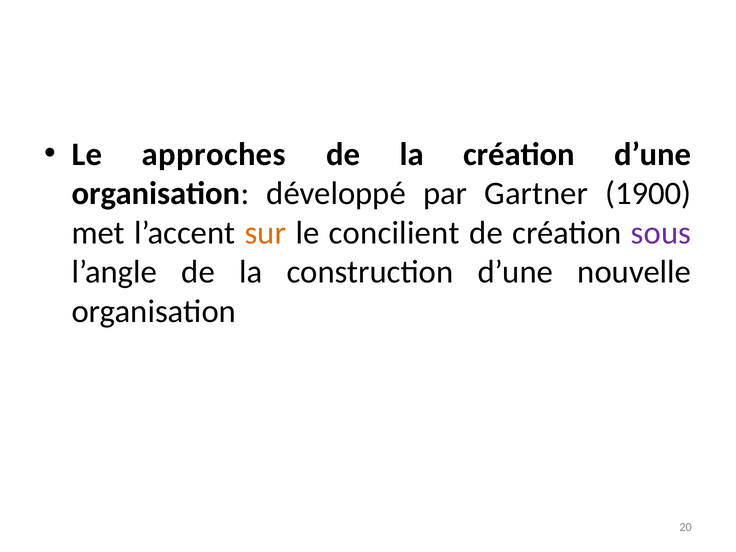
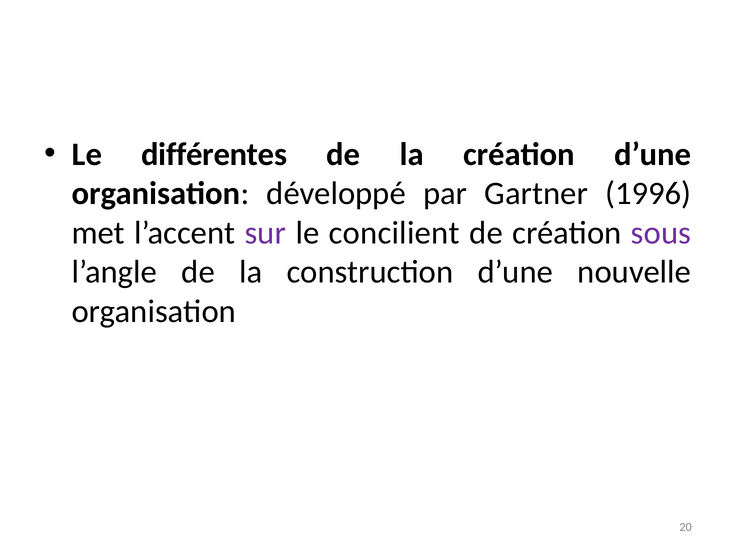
approches: approches -> différentes
1900: 1900 -> 1996
sur colour: orange -> purple
